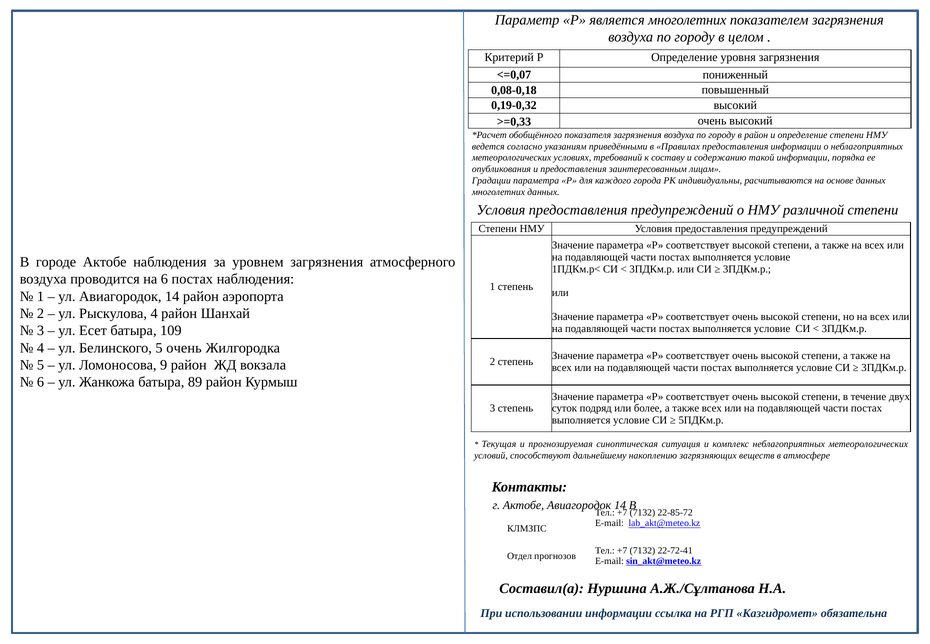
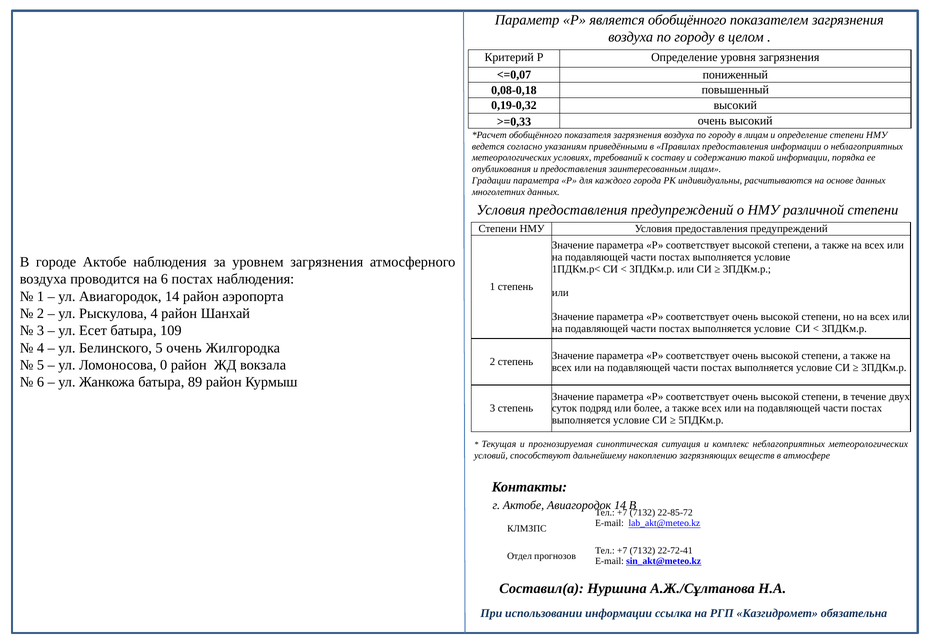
является многолетних: многолетних -> обобщённого
в район: район -> лицам
9: 9 -> 0
